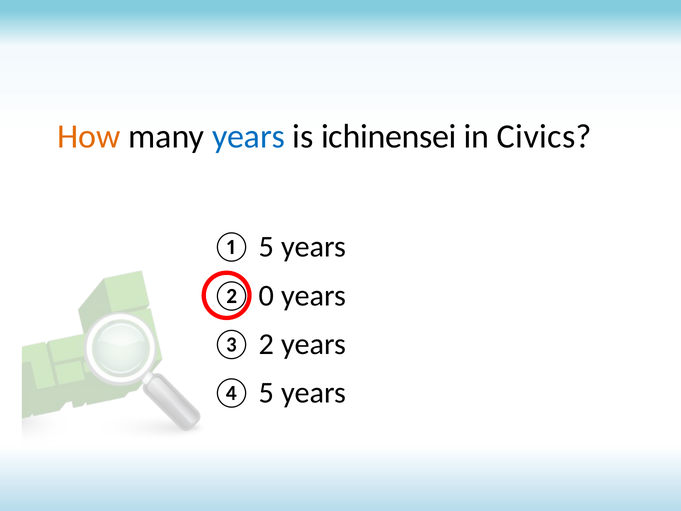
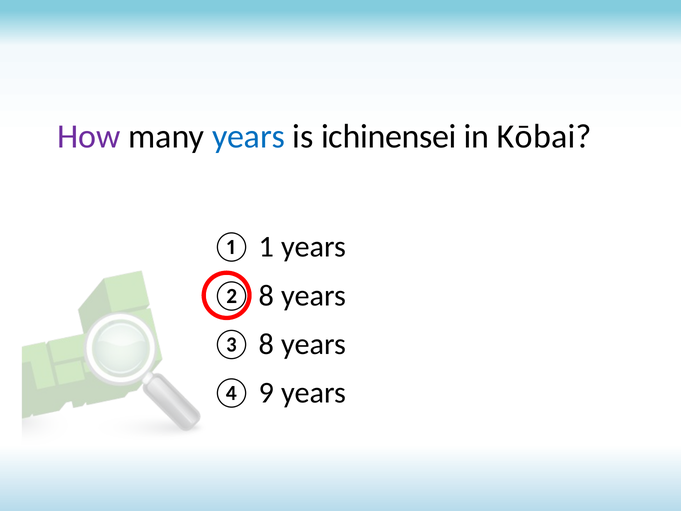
How colour: orange -> purple
Civics: Civics -> Kōbai
① 5: 5 -> 1
0 at (267, 295): 0 -> 8
③ 2: 2 -> 8
④ 5: 5 -> 9
